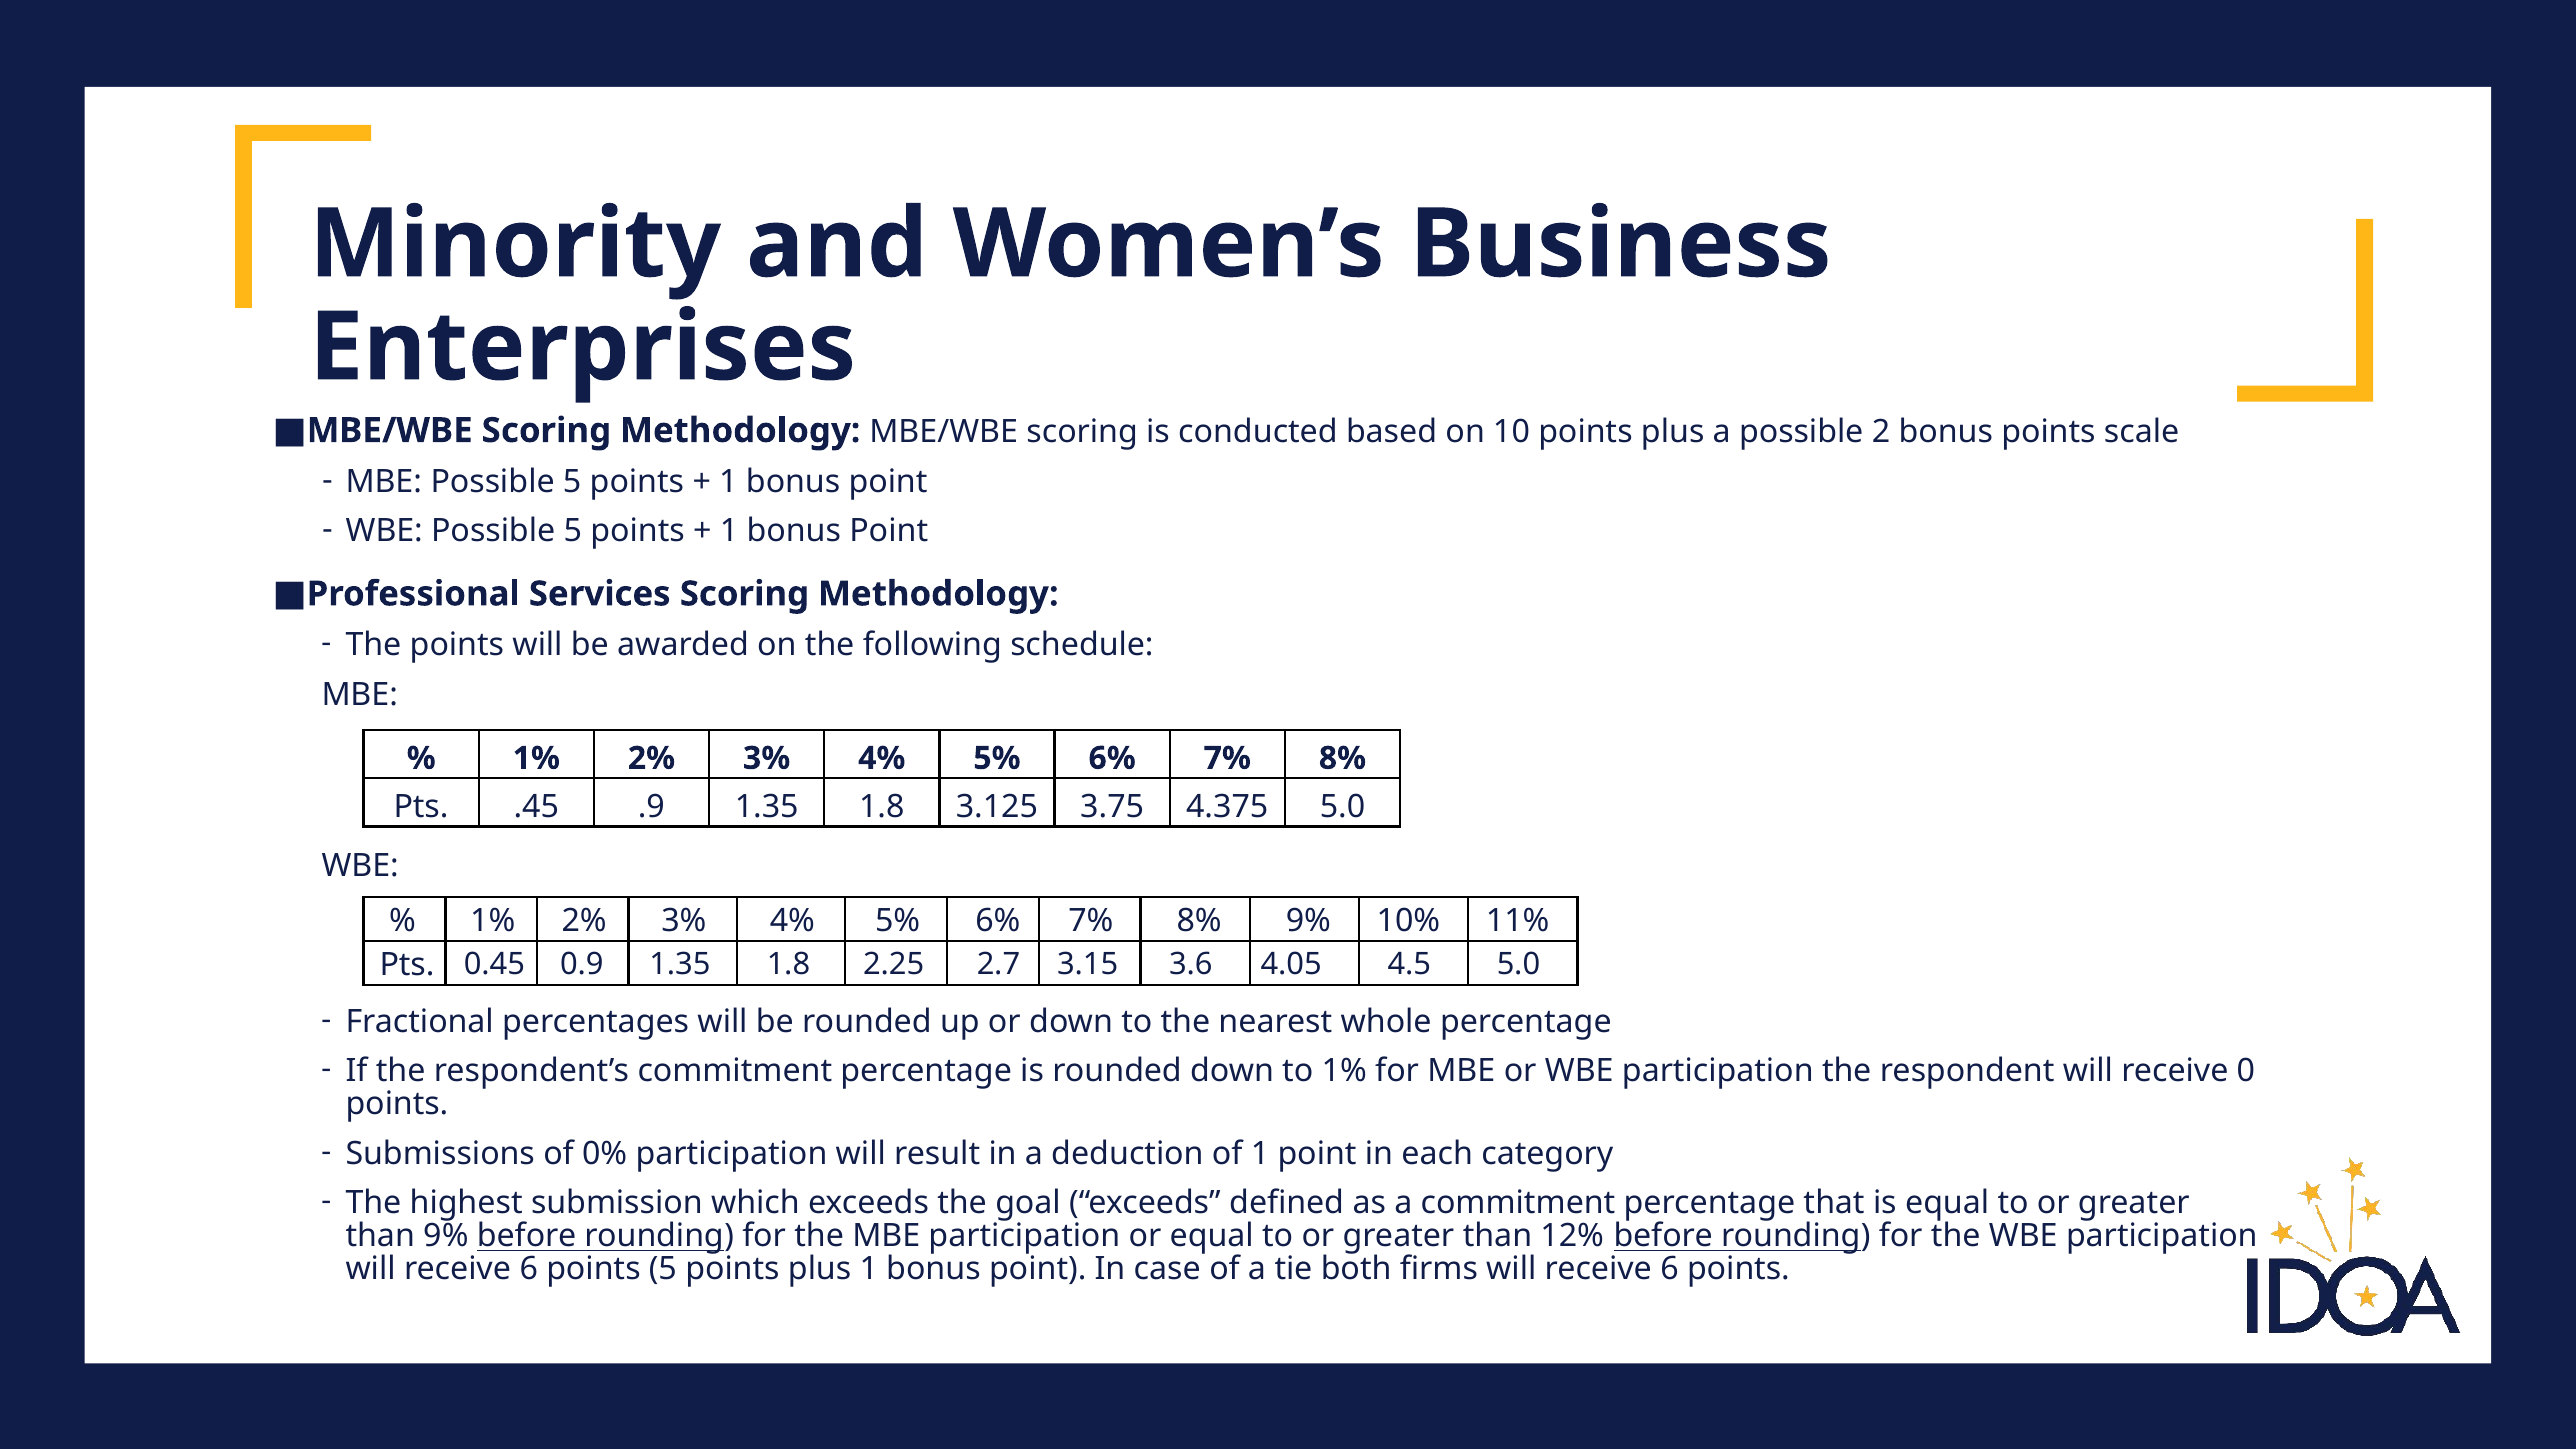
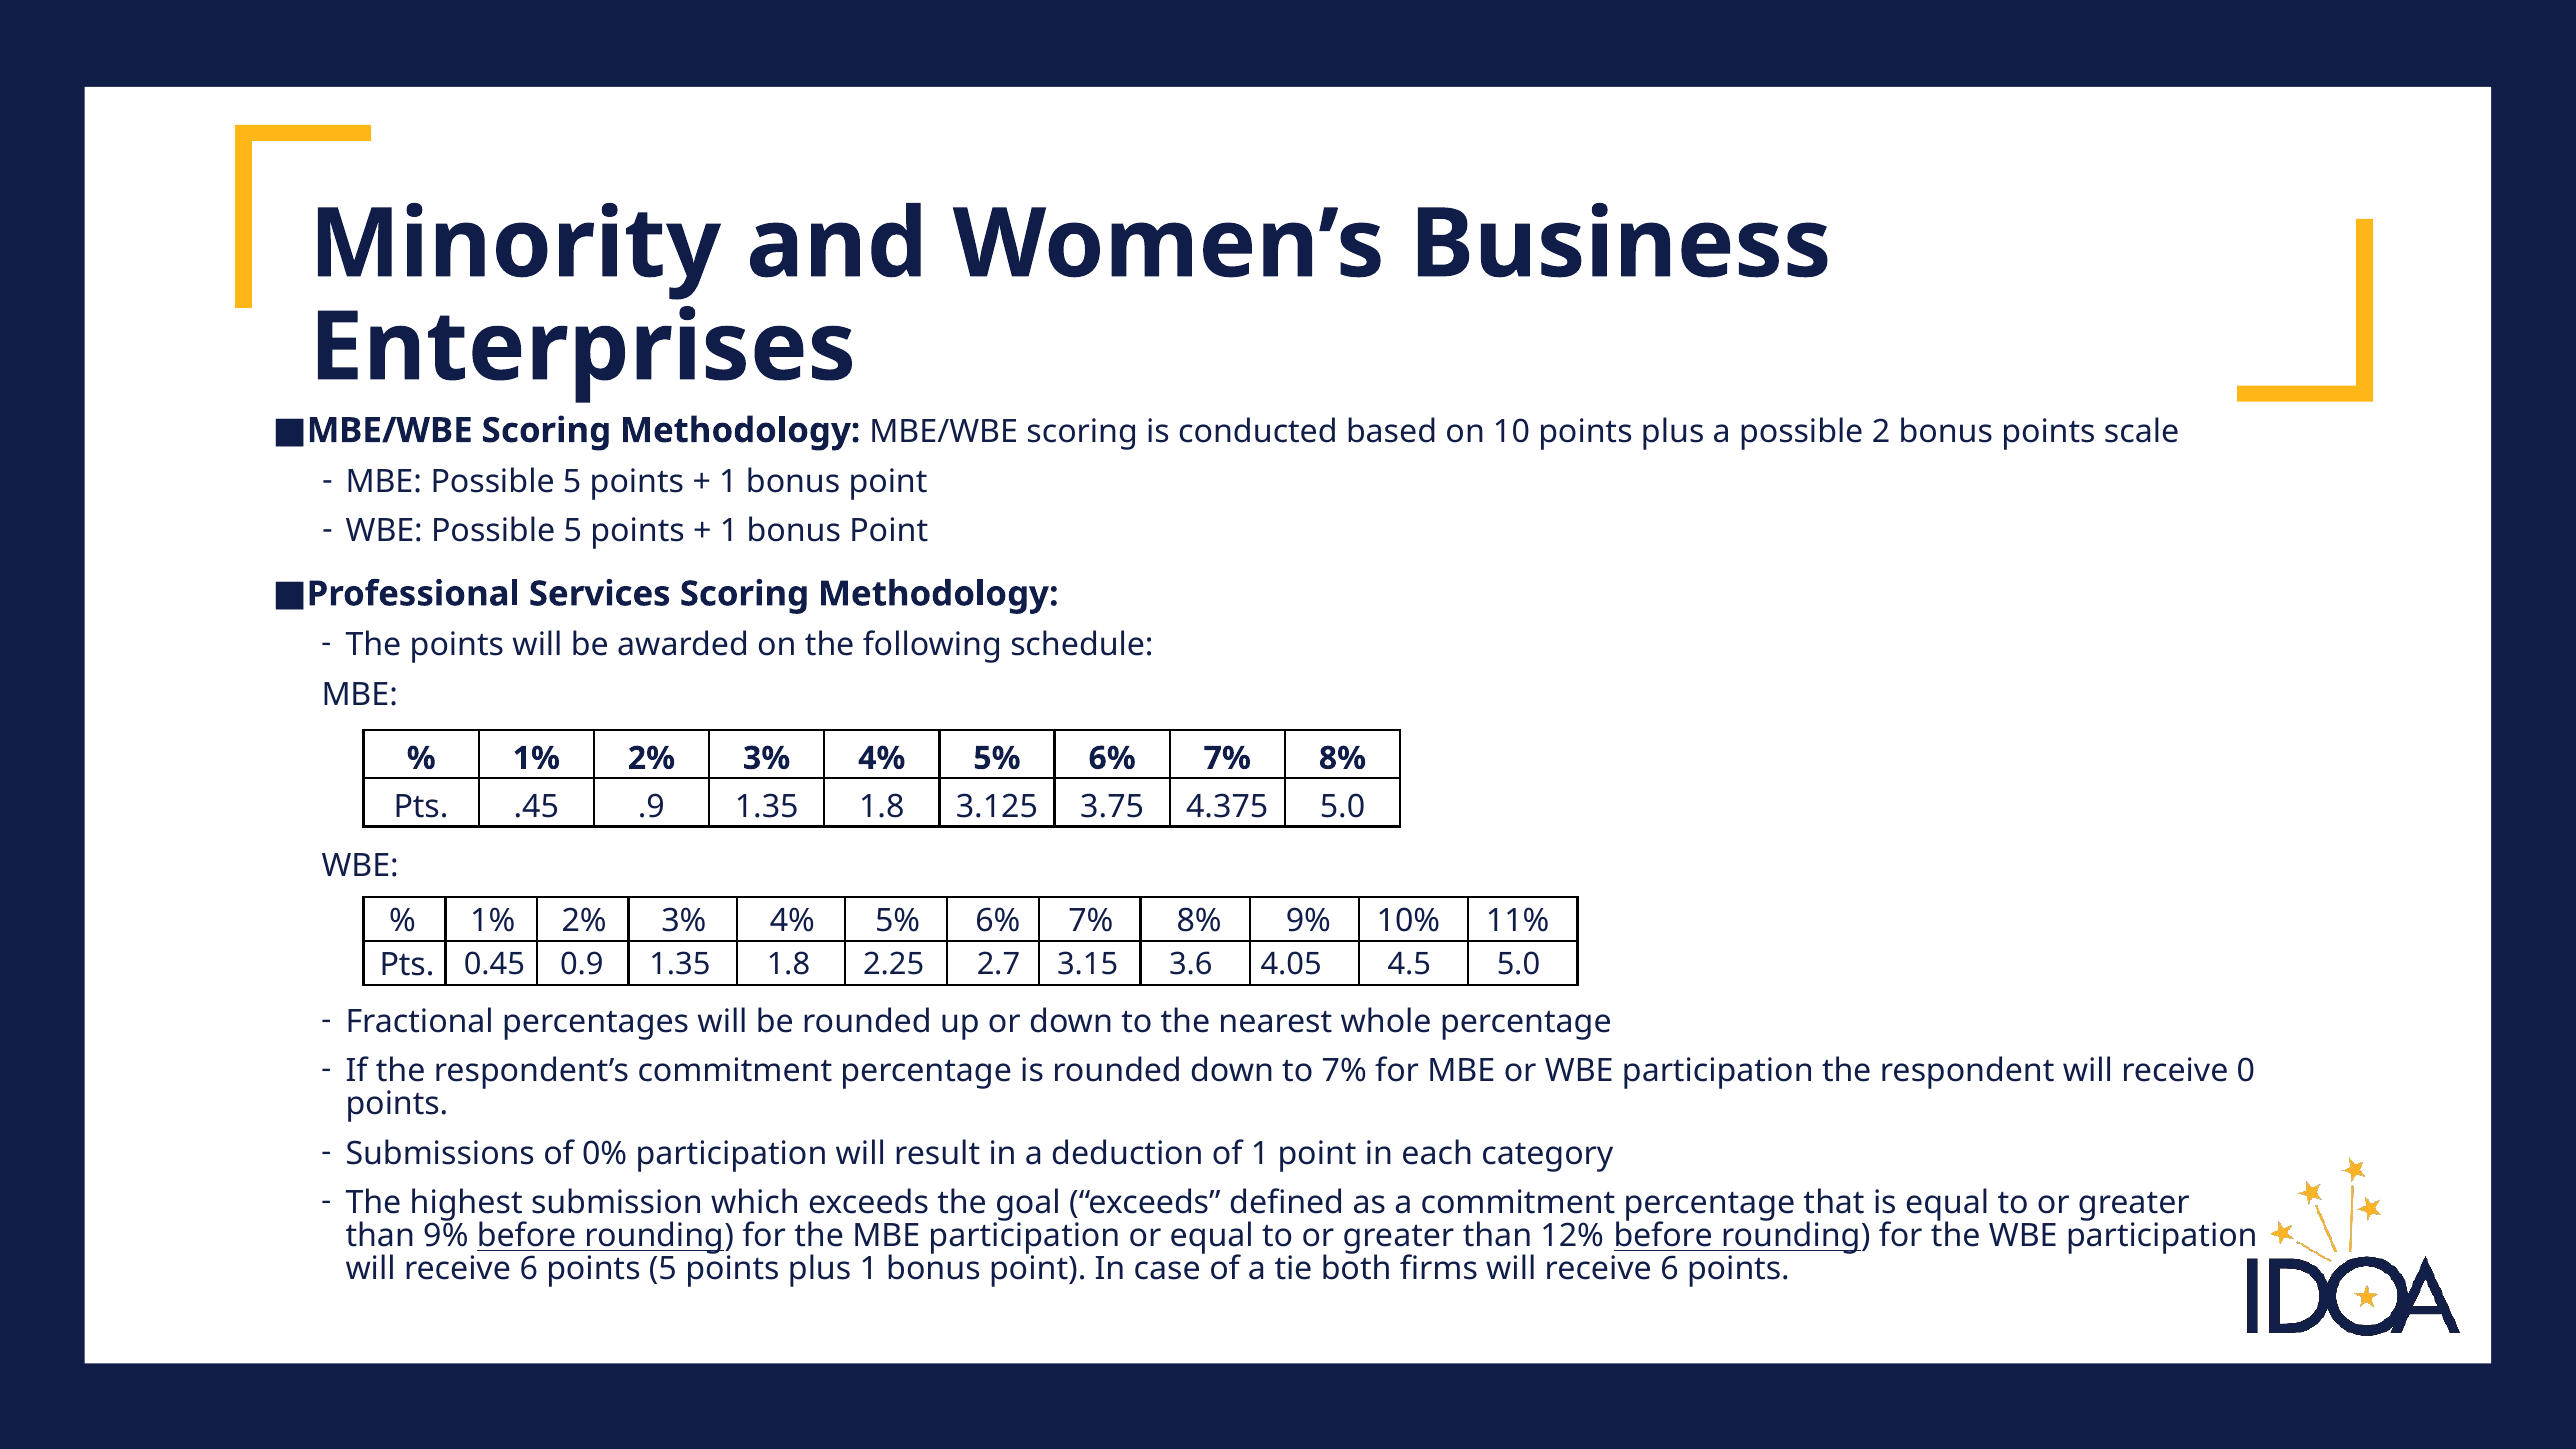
to 1%: 1% -> 7%
